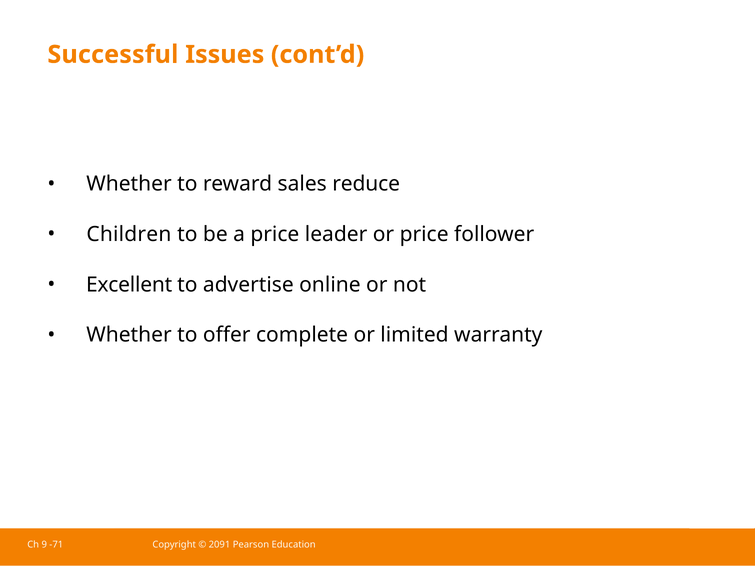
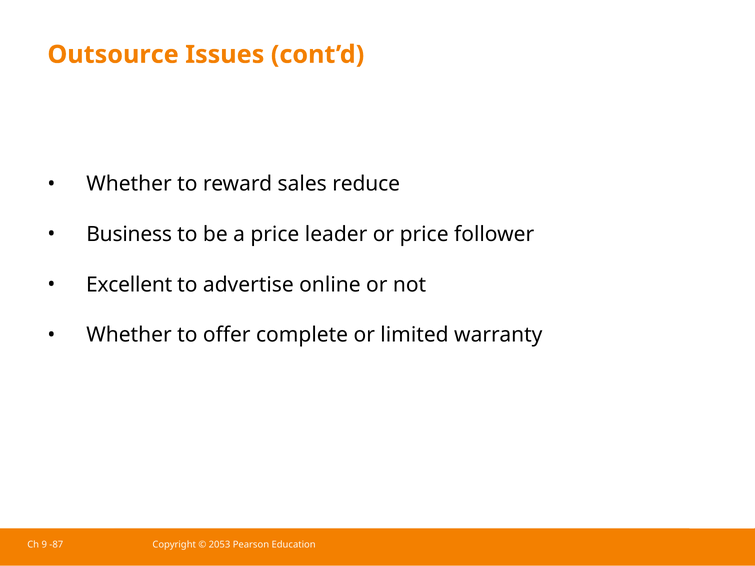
Successful: Successful -> Outsource
Children: Children -> Business
-71: -71 -> -87
2091: 2091 -> 2053
